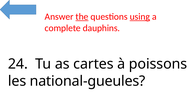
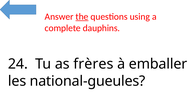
using underline: present -> none
cartes: cartes -> frères
poissons: poissons -> emballer
